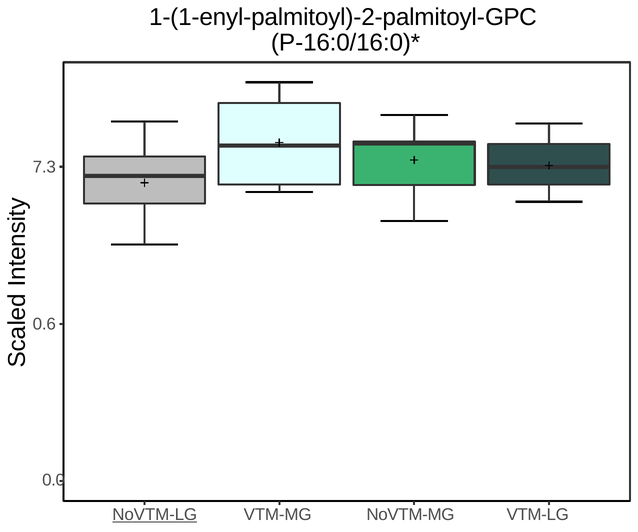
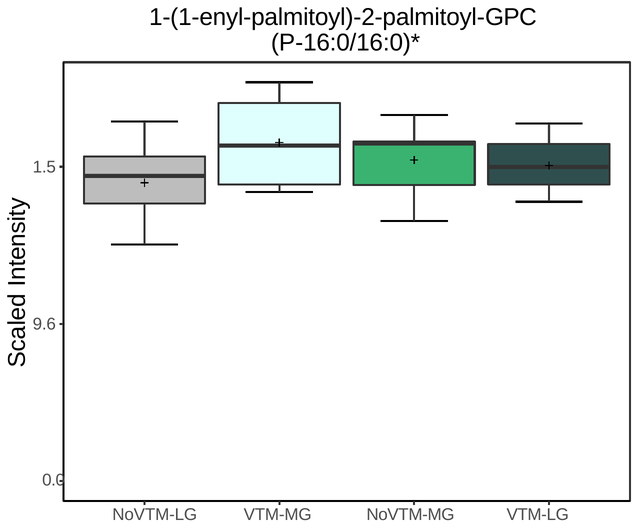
7.3: 7.3 -> 1.5
0.6: 0.6 -> 9.6
NoVTM-LG underline: present -> none
